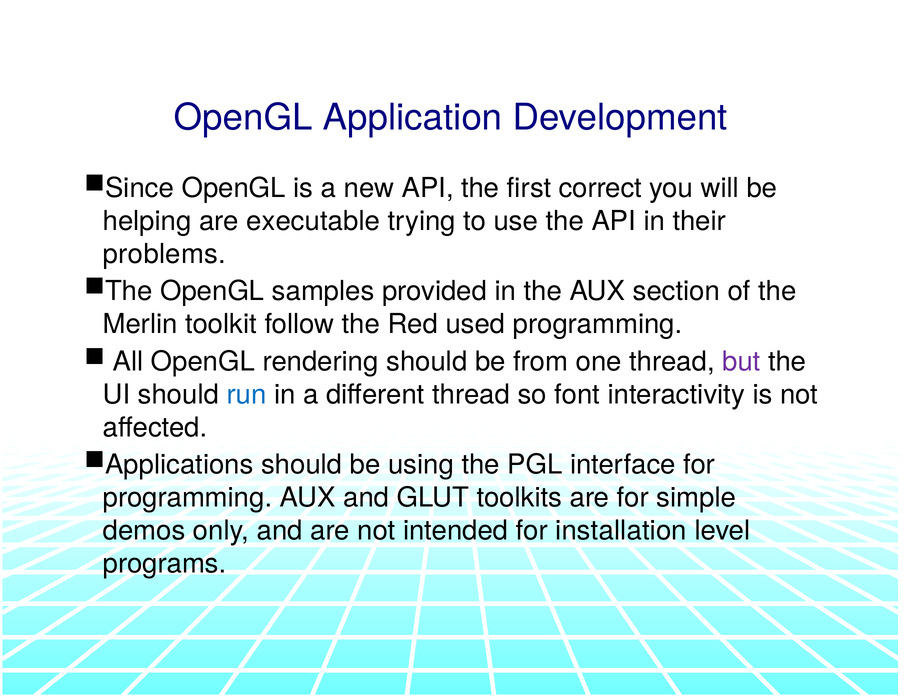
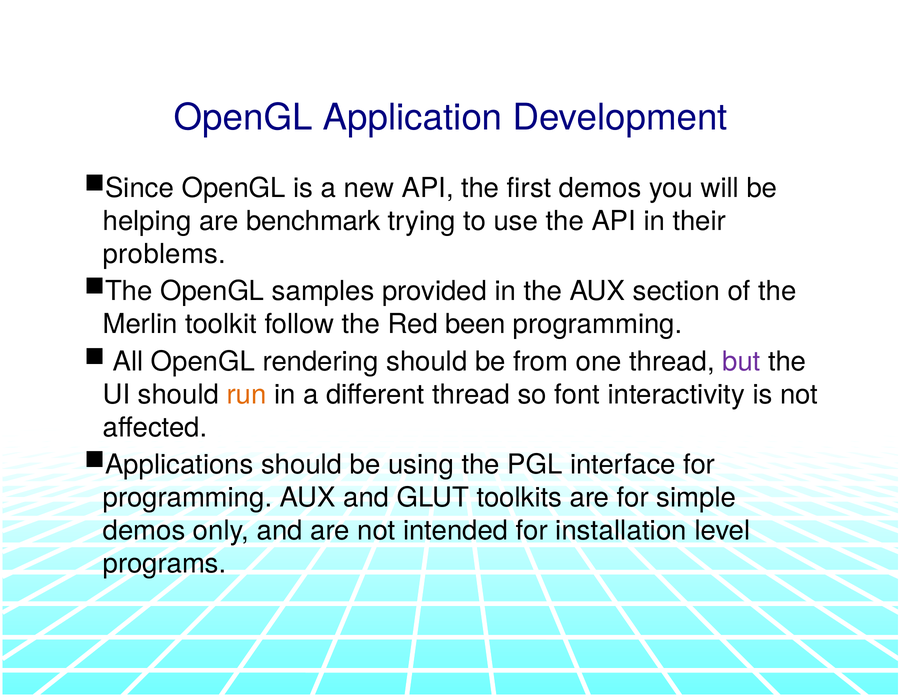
first correct: correct -> demos
executable: executable -> benchmark
used: used -> been
run colour: blue -> orange
